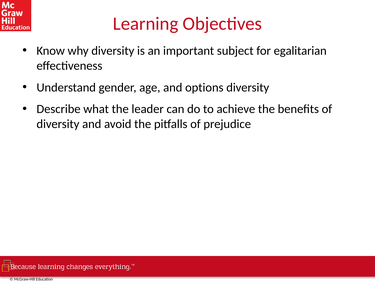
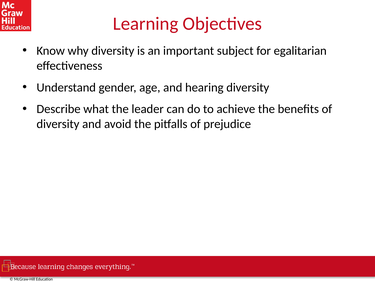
options: options -> hearing
